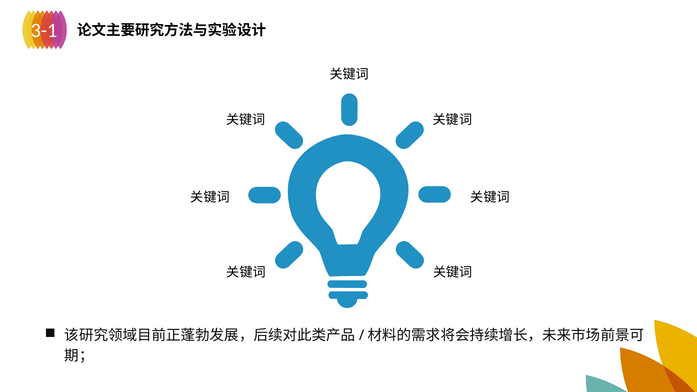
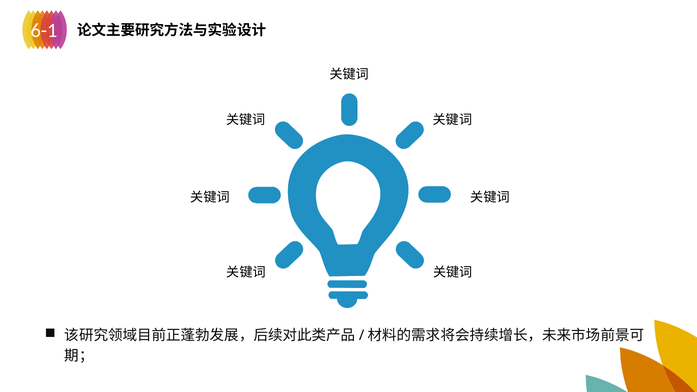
3-1: 3-1 -> 6-1
